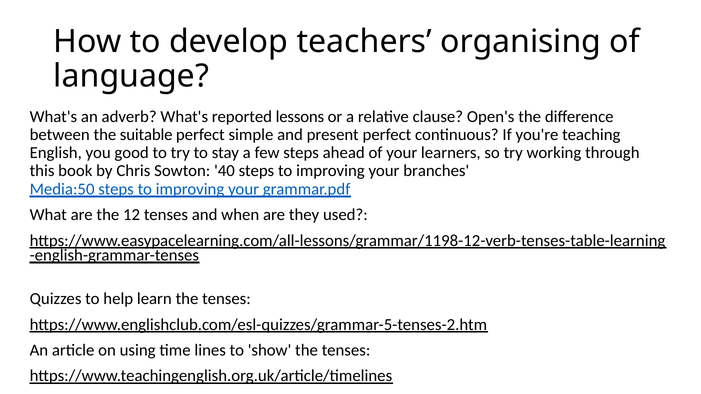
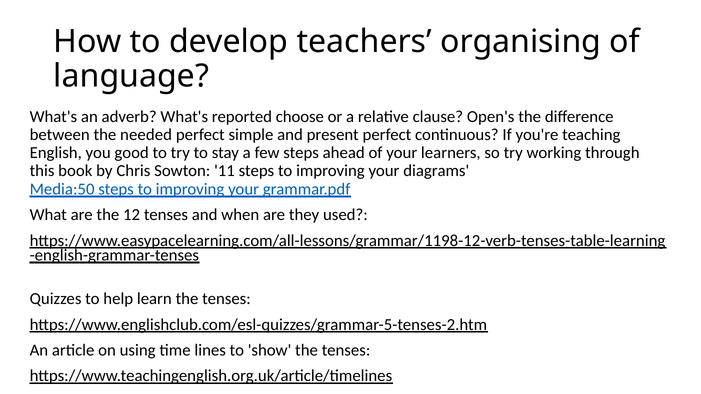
lessons: lessons -> choose
suitable: suitable -> needed
40: 40 -> 11
branches: branches -> diagrams
